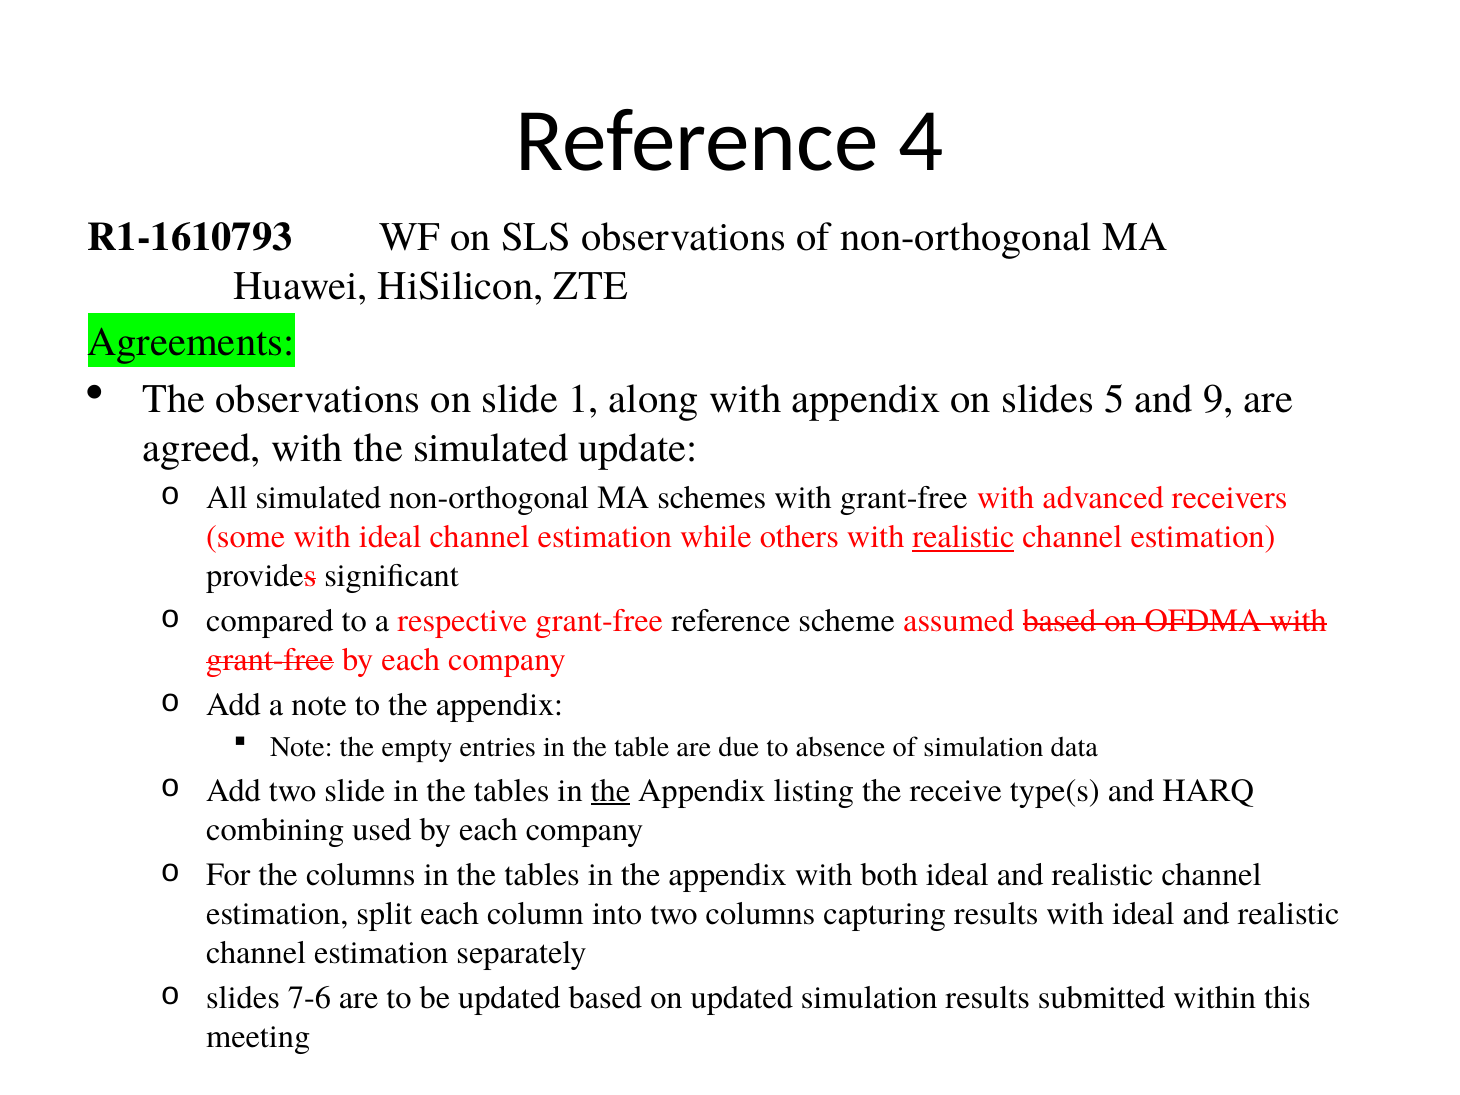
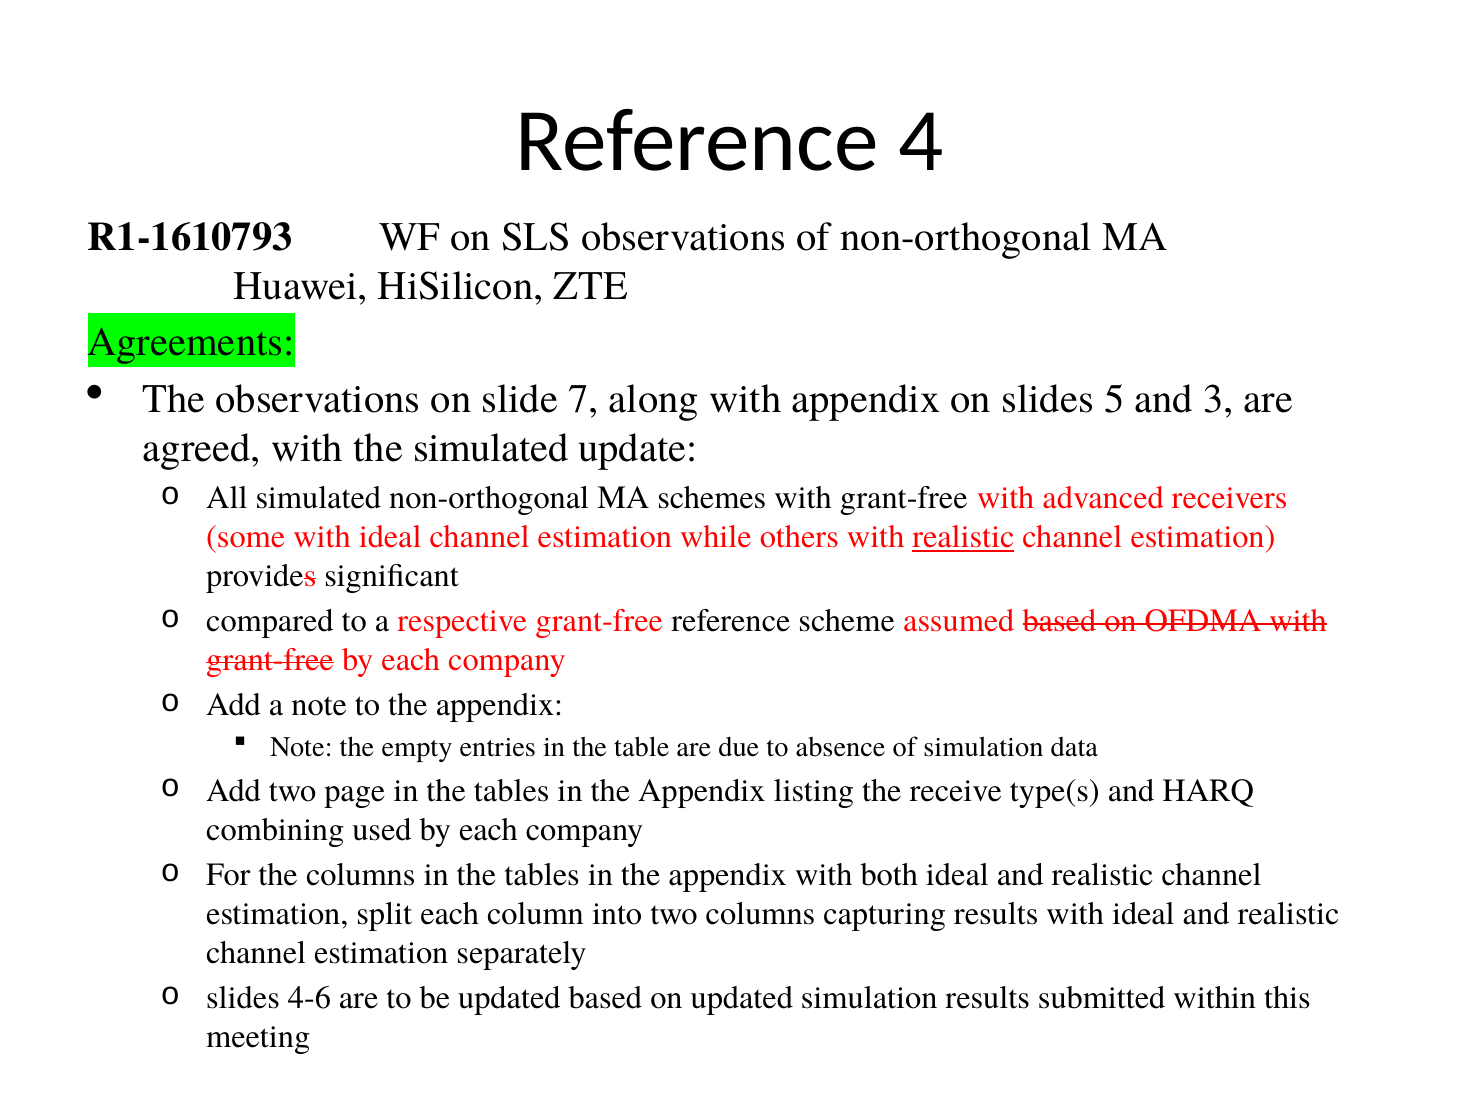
1: 1 -> 7
9: 9 -> 3
two slide: slide -> page
the at (610, 790) underline: present -> none
7-6: 7-6 -> 4-6
